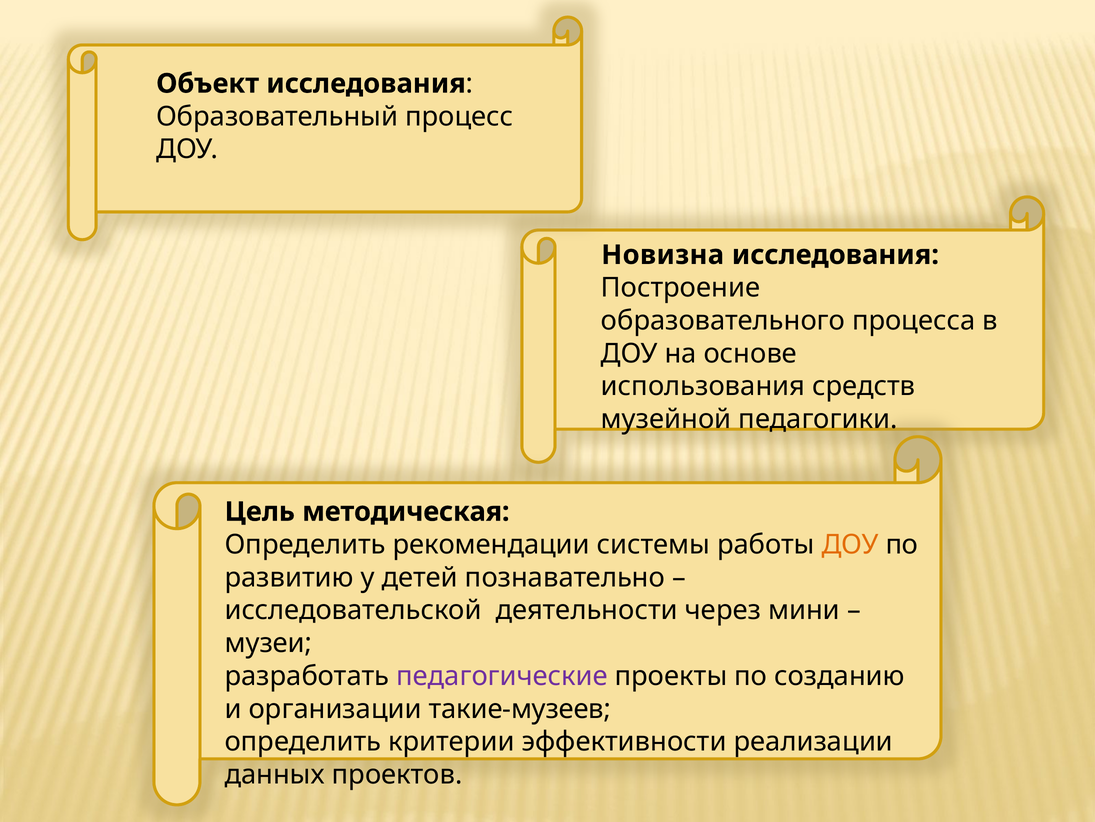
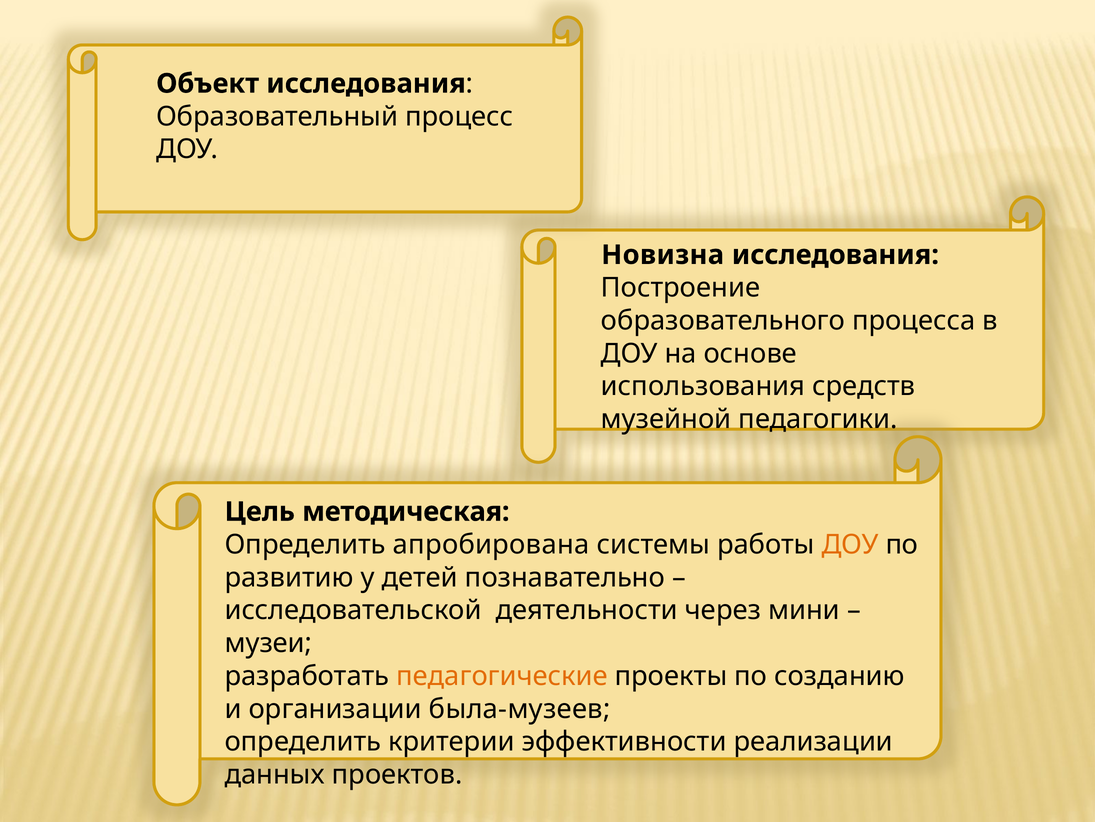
рекомендации: рекомендации -> апробирована
педагогические colour: purple -> orange
такие-музеев: такие-музеев -> была-музеев
